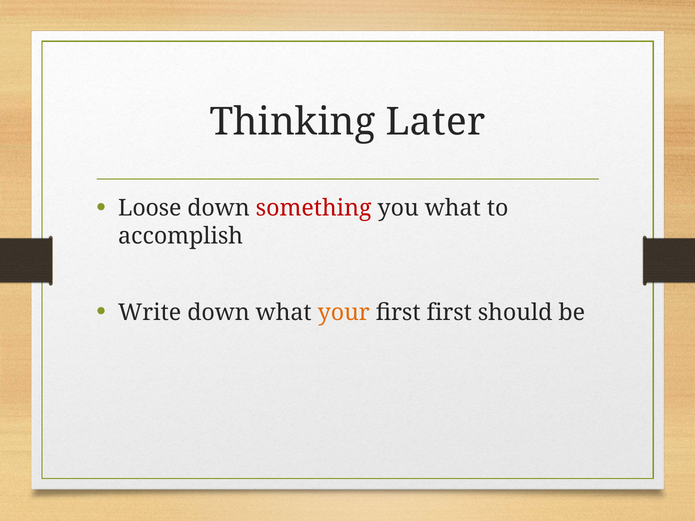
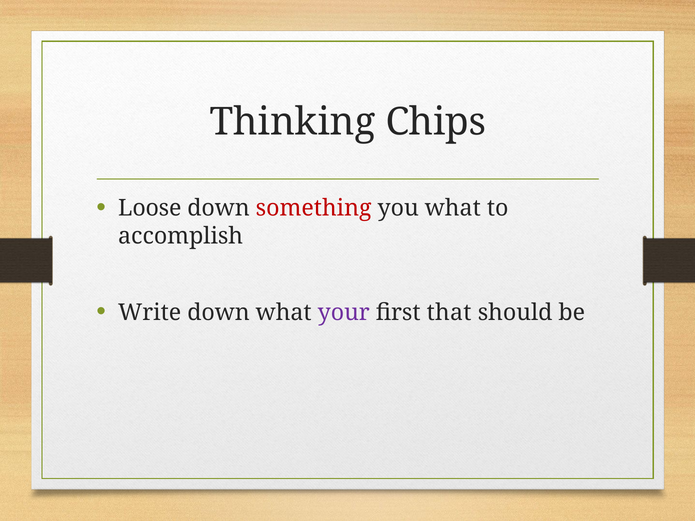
Later: Later -> Chips
your colour: orange -> purple
first first: first -> that
